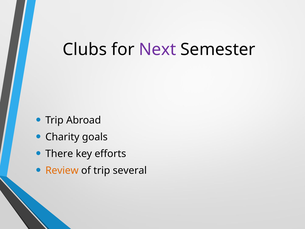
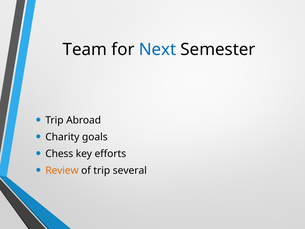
Clubs: Clubs -> Team
Next colour: purple -> blue
There: There -> Chess
